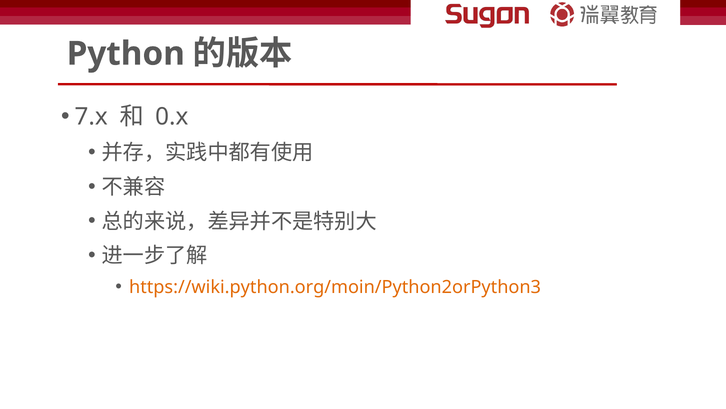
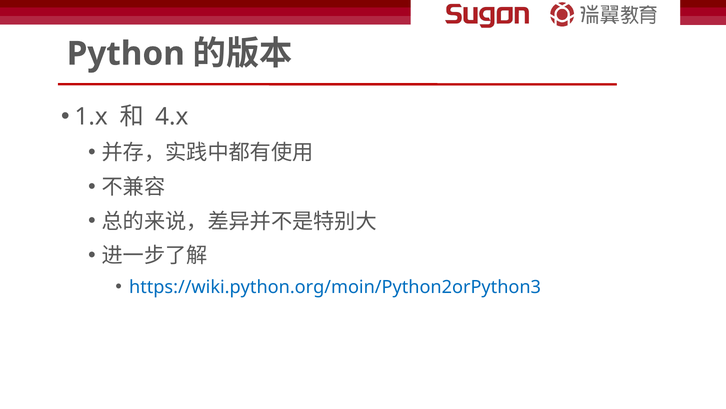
7.x: 7.x -> 1.x
0.x: 0.x -> 4.x
https://wiki.python.org/moin/Python2orPython3 colour: orange -> blue
